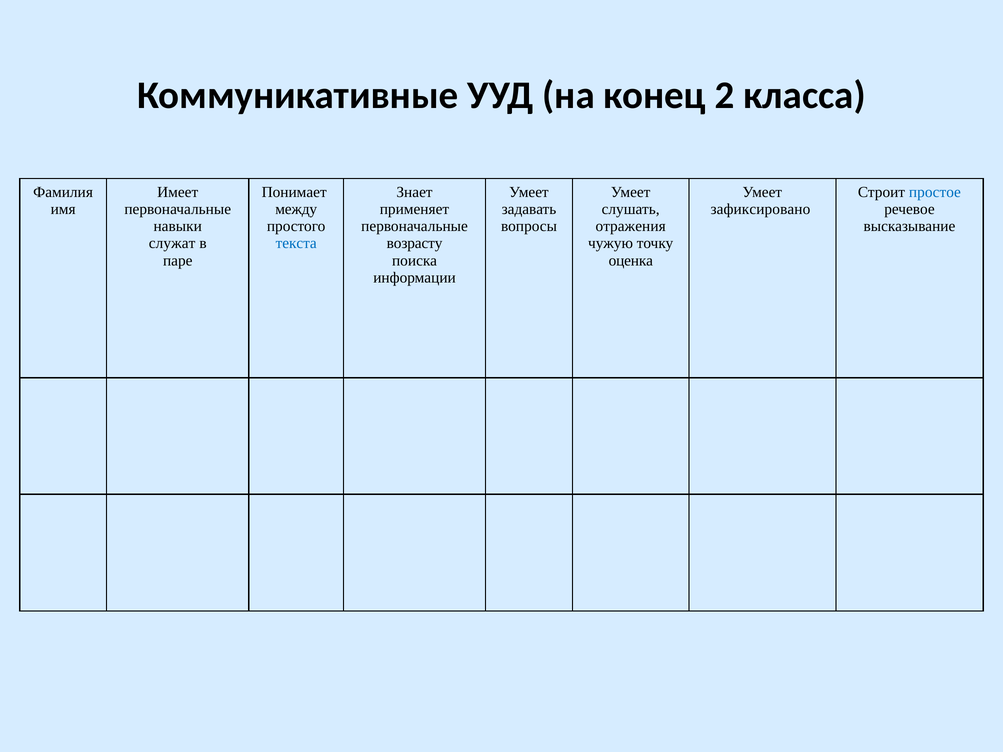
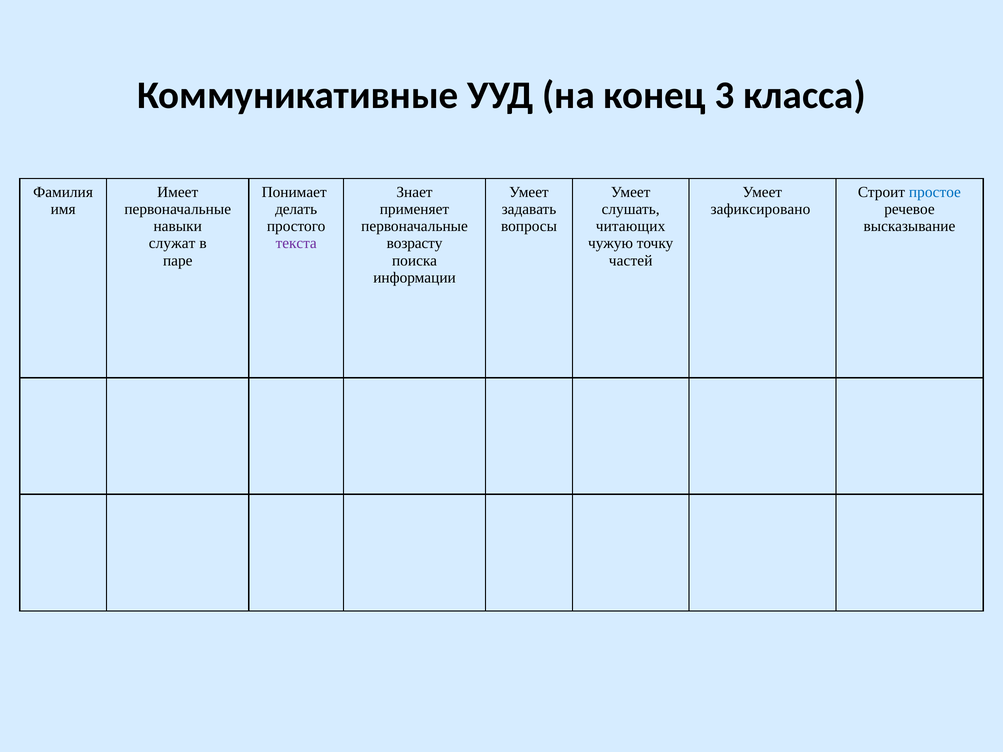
2: 2 -> 3
между: между -> делать
отражения: отражения -> читающих
текста colour: blue -> purple
оценка: оценка -> частей
